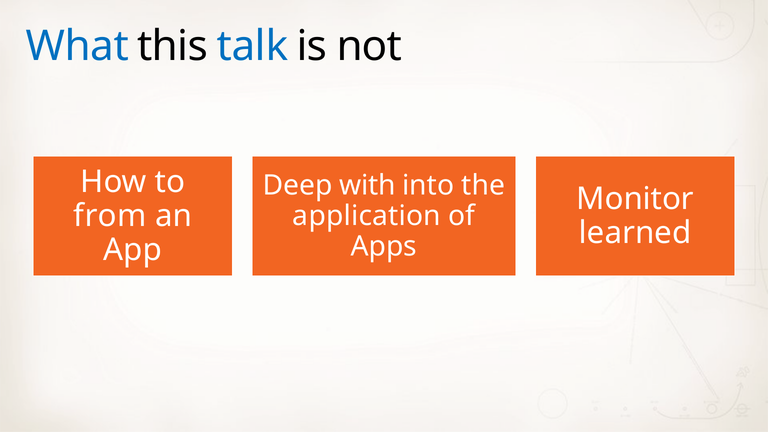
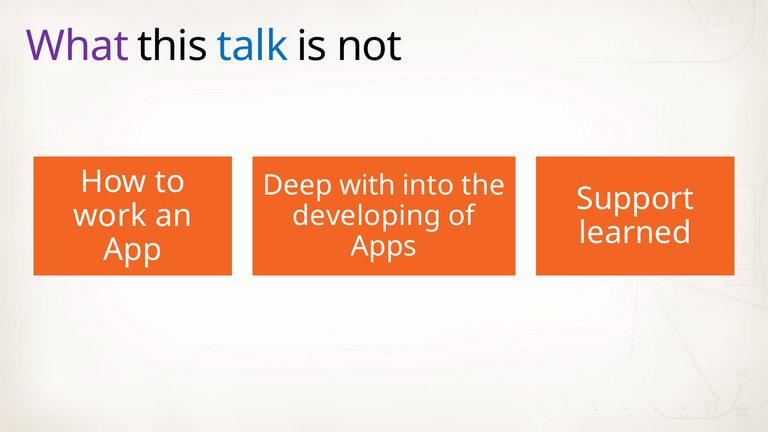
What colour: blue -> purple
Monitor: Monitor -> Support
from: from -> work
application: application -> developing
